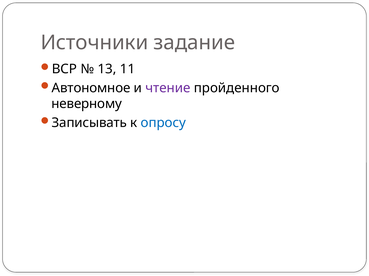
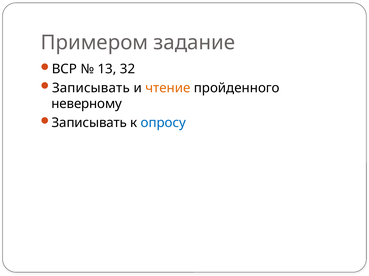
Источники: Источники -> Примером
11: 11 -> 32
Автономное at (91, 88): Автономное -> Записывать
чтение colour: purple -> orange
